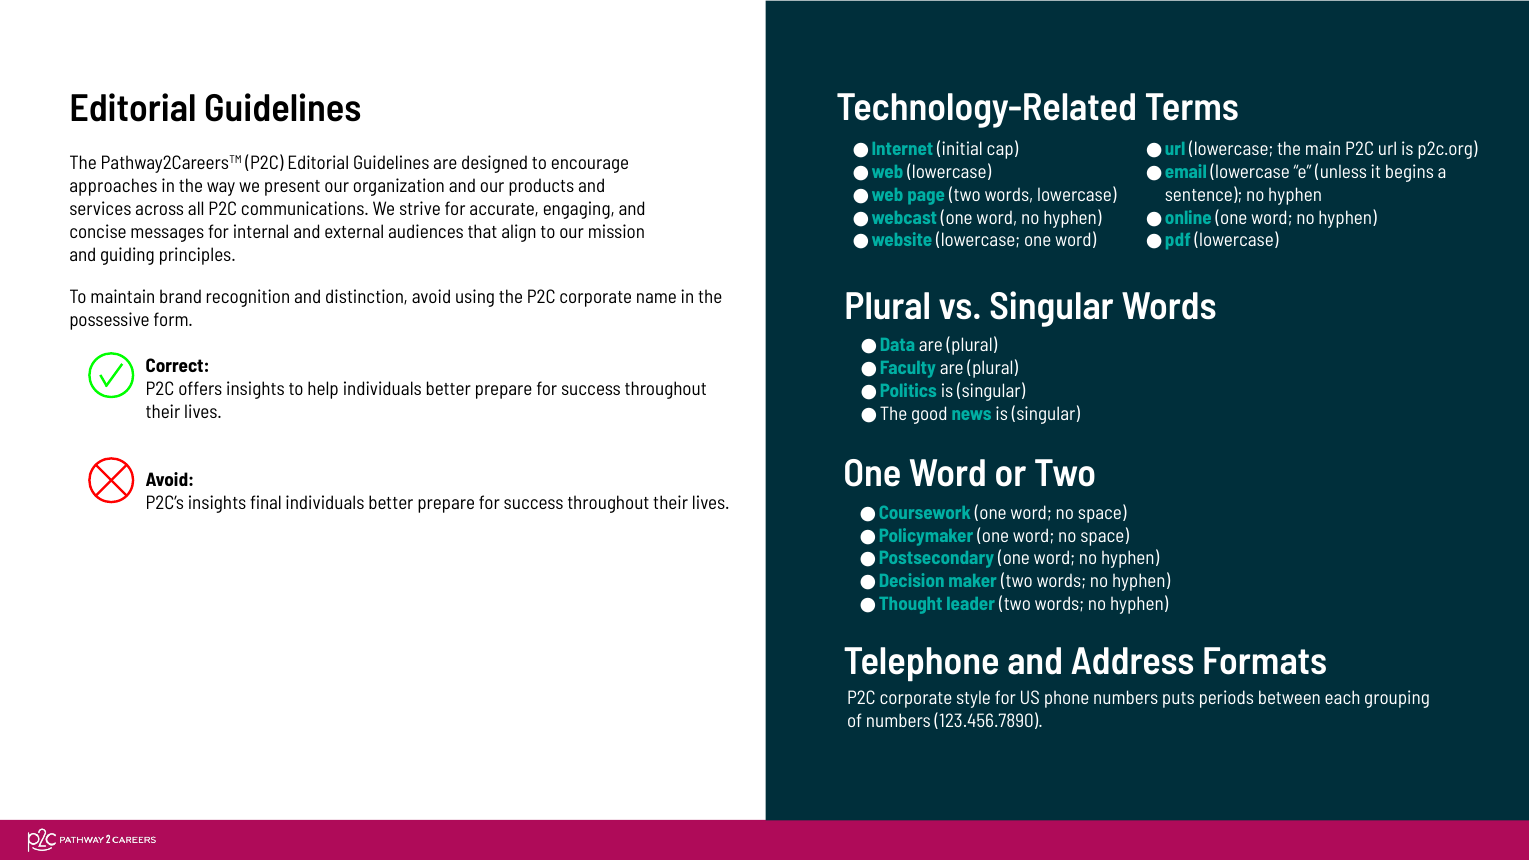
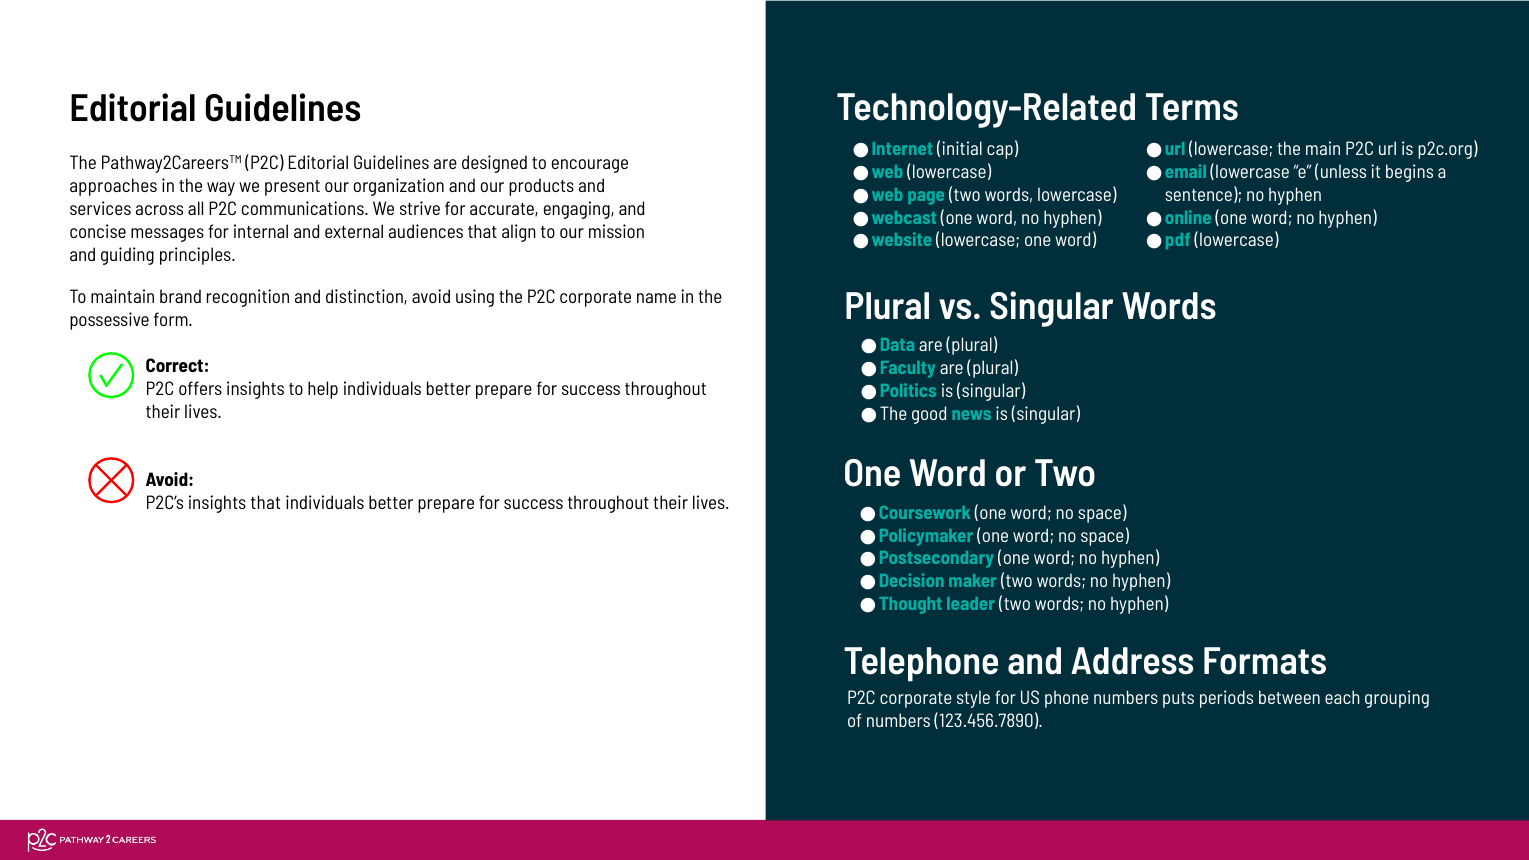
insights final: final -> that
